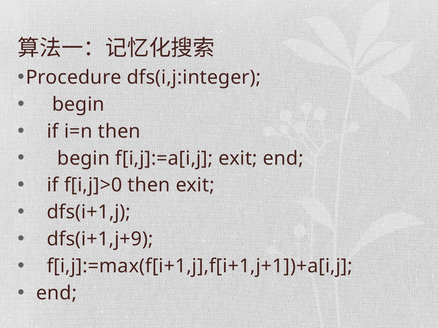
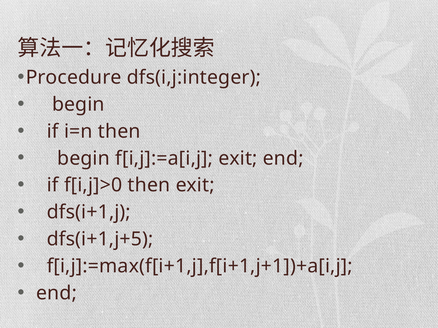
dfs(i+1,j+9: dfs(i+1,j+9 -> dfs(i+1,j+5
